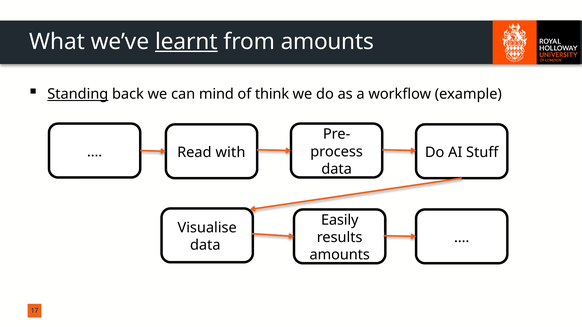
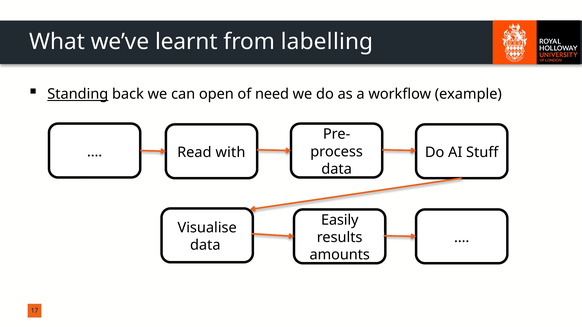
learnt underline: present -> none
from amounts: amounts -> labelling
mind: mind -> open
think: think -> need
